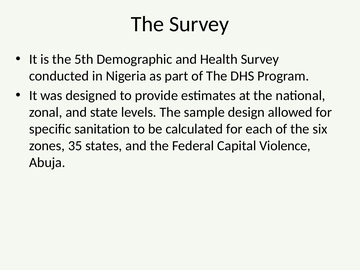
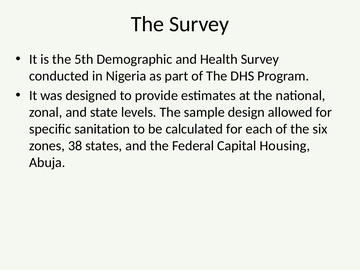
35: 35 -> 38
Violence: Violence -> Housing
